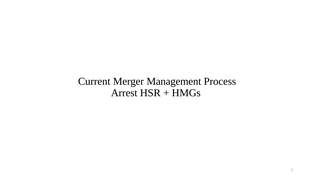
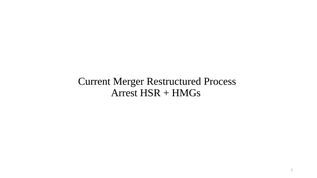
Management: Management -> Restructured
